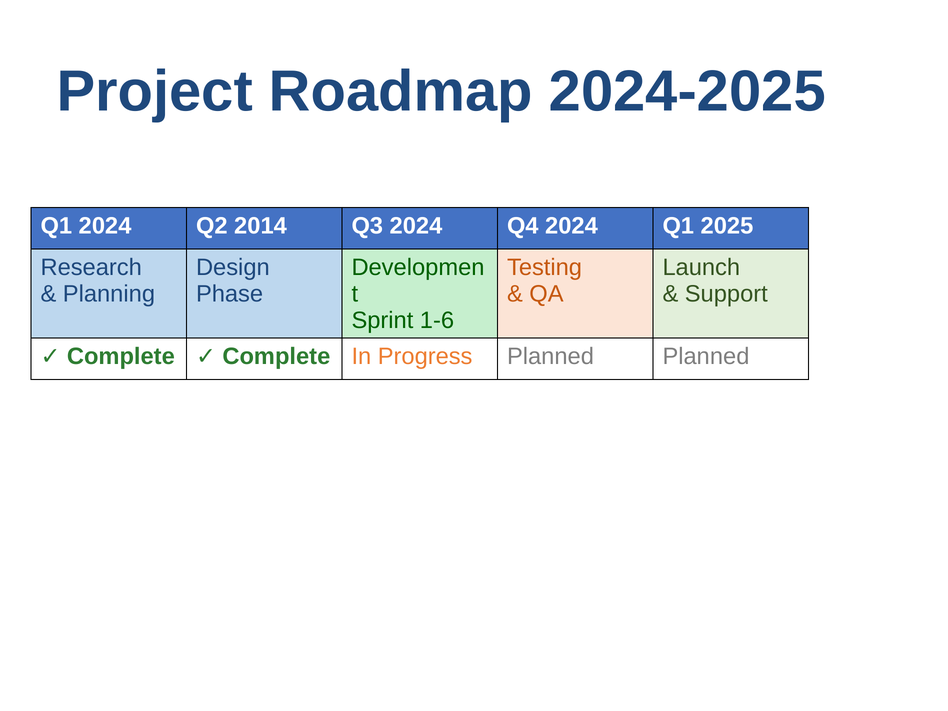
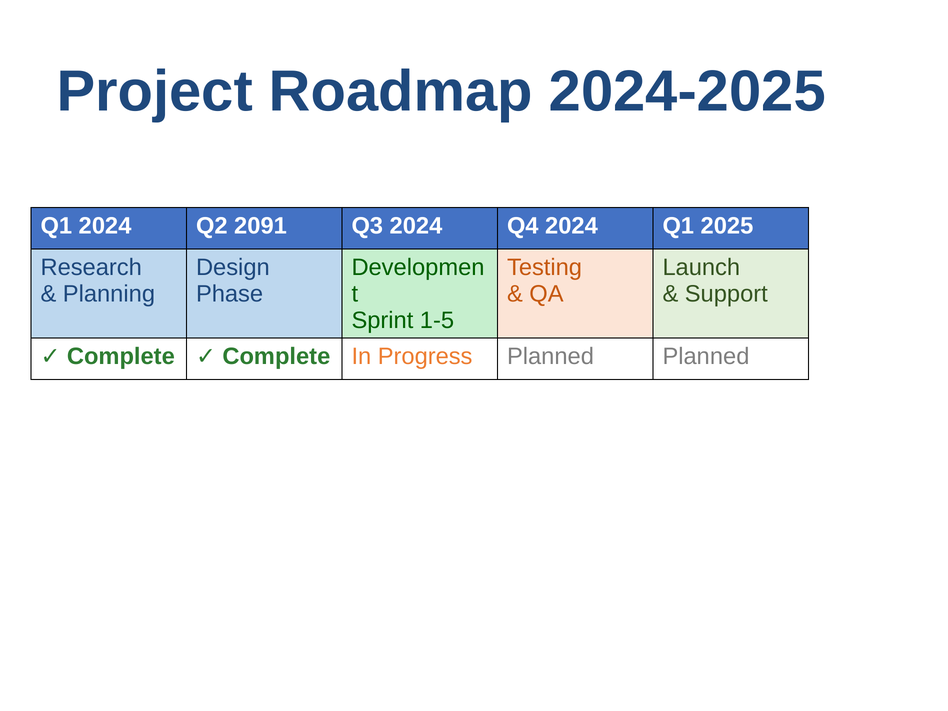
2014: 2014 -> 2091
1-6: 1-6 -> 1-5
